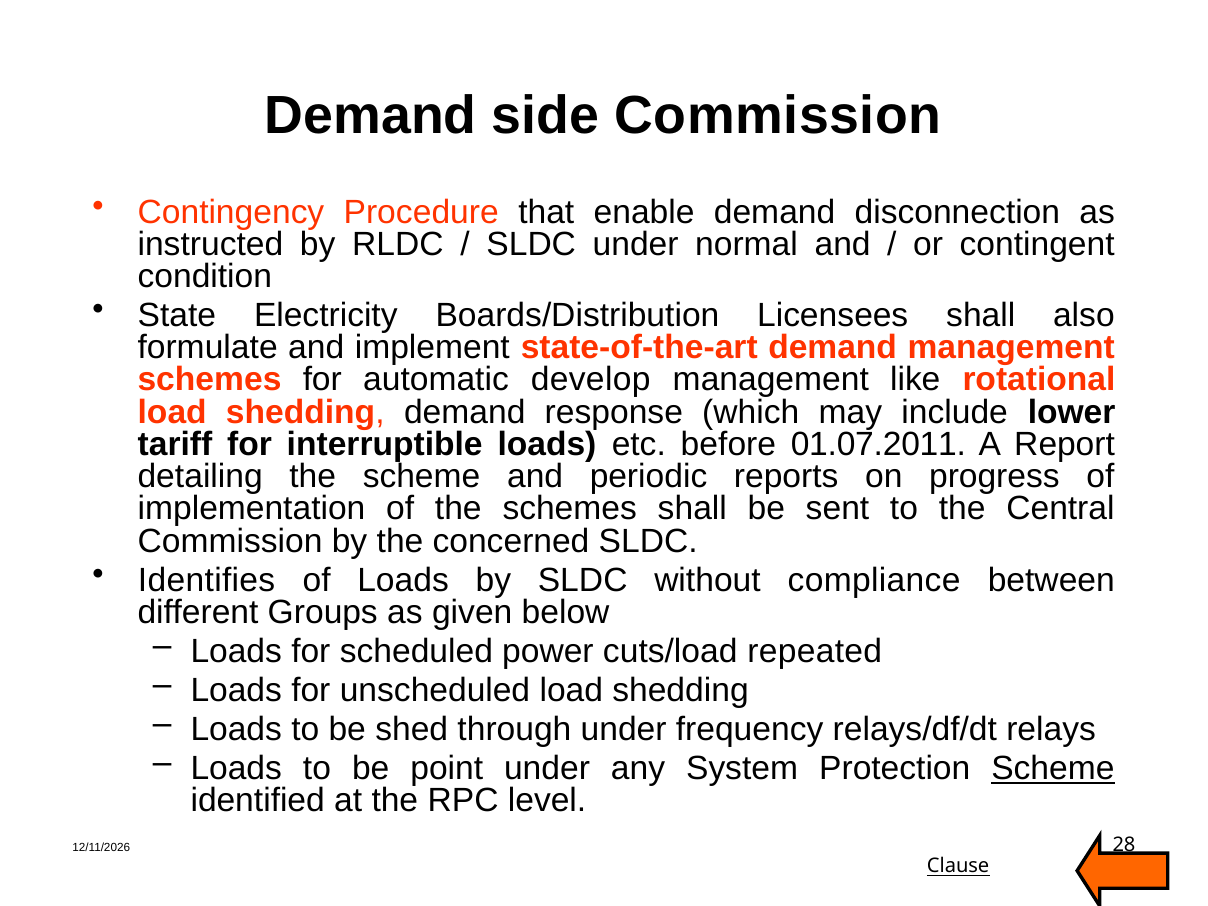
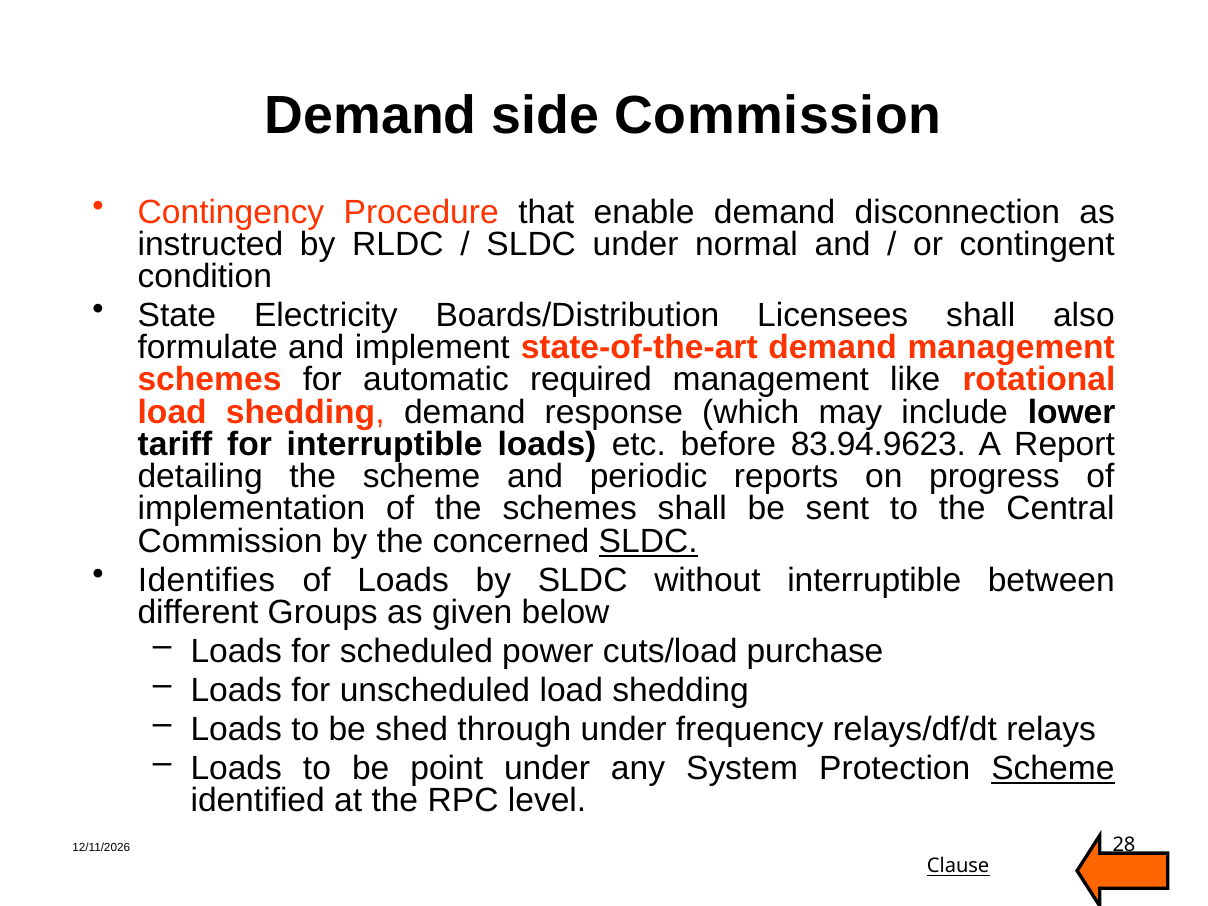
develop: develop -> required
01.07.2011: 01.07.2011 -> 83.94.9623
SLDC at (648, 541) underline: none -> present
without compliance: compliance -> interruptible
repeated: repeated -> purchase
